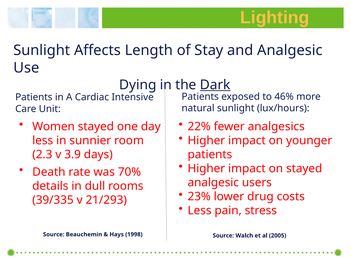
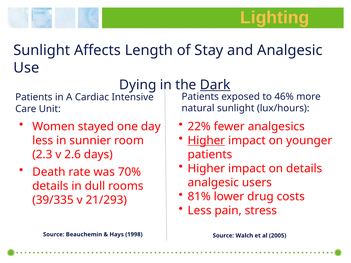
Higher at (206, 141) underline: none -> present
3.9: 3.9 -> 2.6
on stayed: stayed -> details
23%: 23% -> 81%
